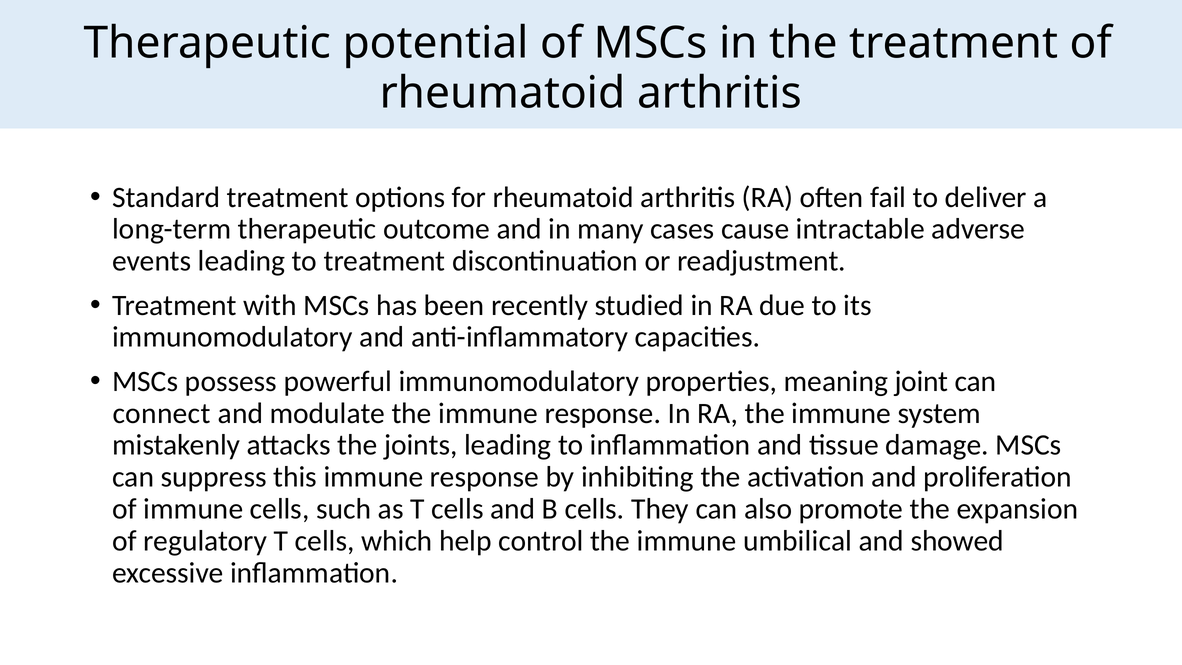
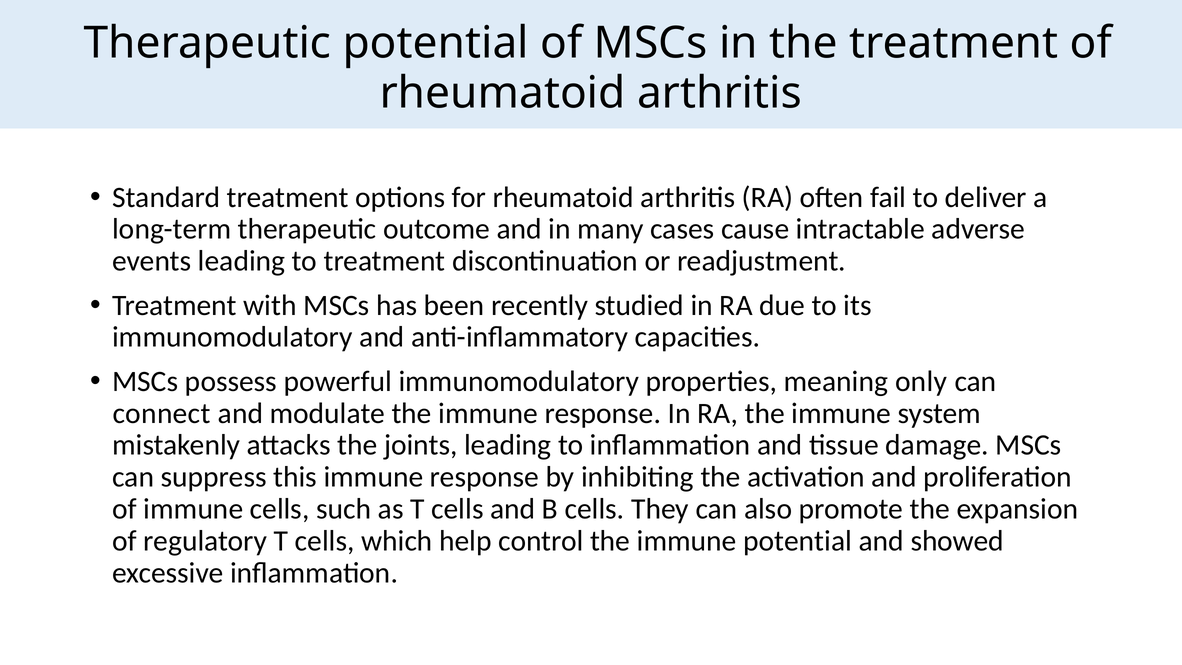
joint: joint -> only
immune umbilical: umbilical -> potential
